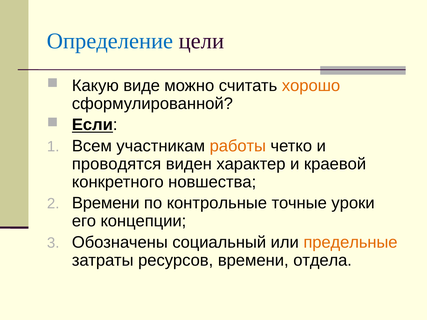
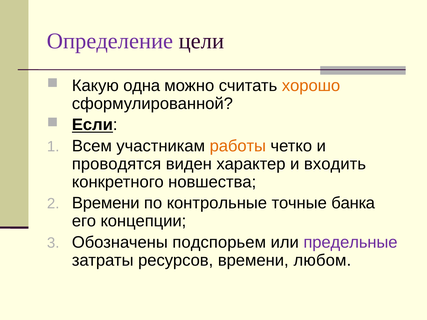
Определение colour: blue -> purple
виде: виде -> одна
краевой: краевой -> входить
уроки: уроки -> банка
социальный: социальный -> подспорьем
предельные colour: orange -> purple
отдела: отдела -> любом
